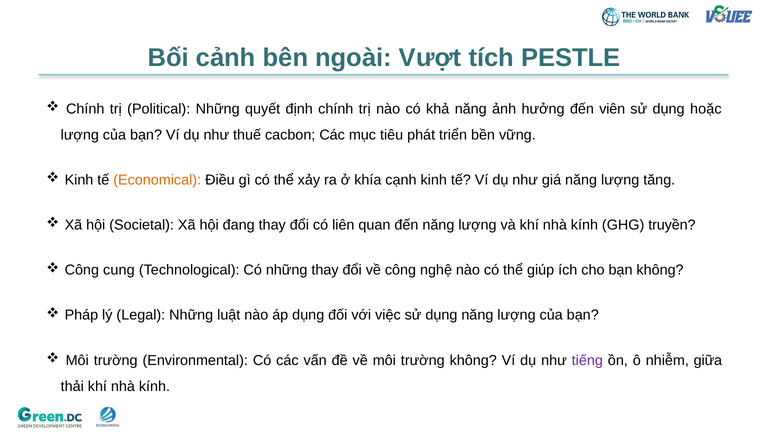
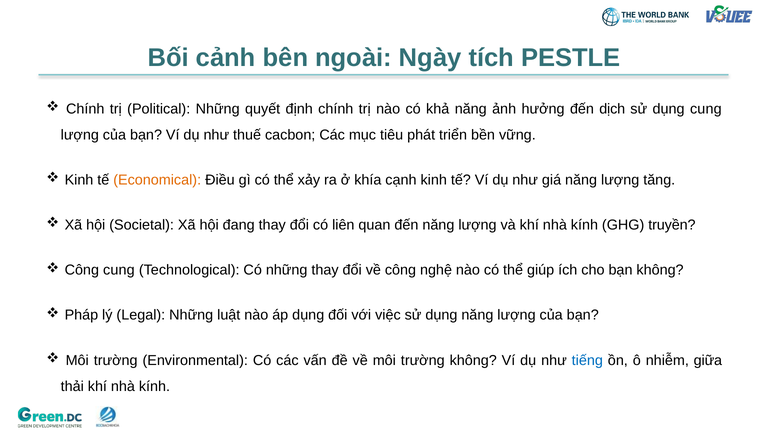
Vượt: Vượt -> Ngày
viên: viên -> dịch
dụng hoặc: hoặc -> cung
tiếng colour: purple -> blue
